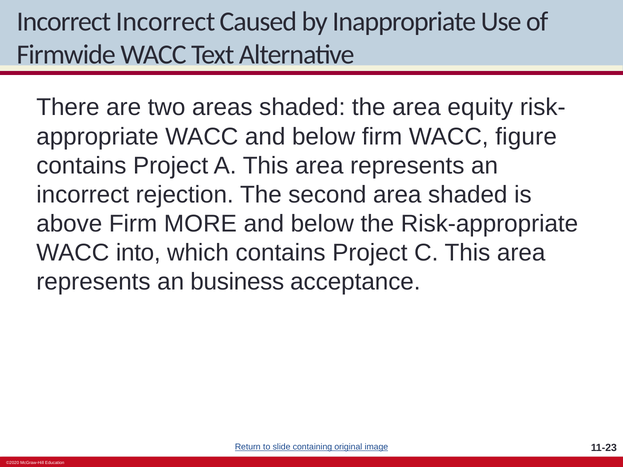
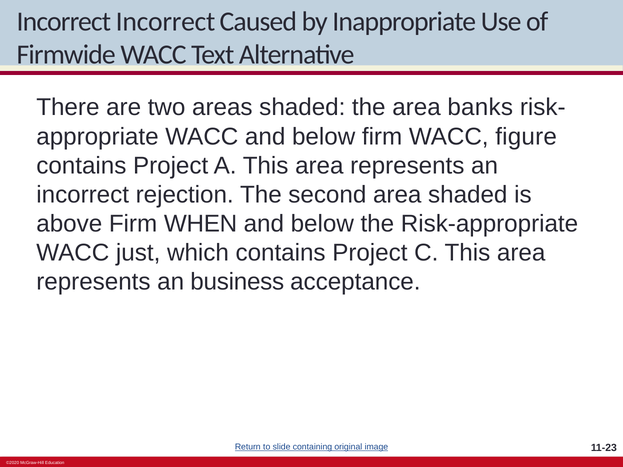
equity: equity -> banks
MORE: MORE -> WHEN
into: into -> just
